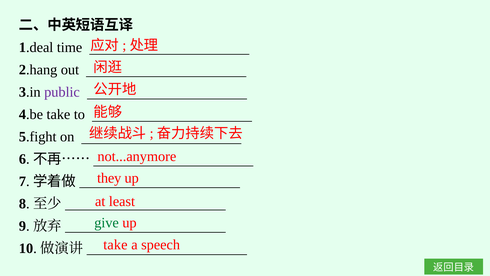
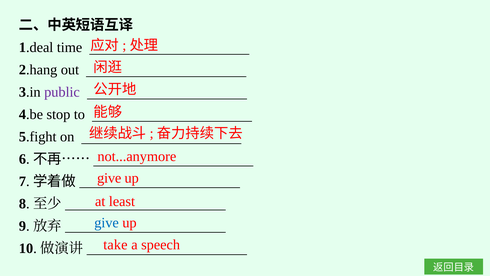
4.be take: take -> stop
they at (109, 178): they -> give
give at (107, 223) colour: green -> blue
